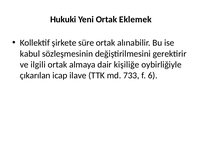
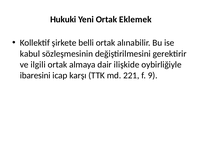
süre: süre -> belli
kişiliğe: kişiliğe -> ilişkide
çıkarılan: çıkarılan -> ibaresini
ilave: ilave -> karşı
733: 733 -> 221
6: 6 -> 9
